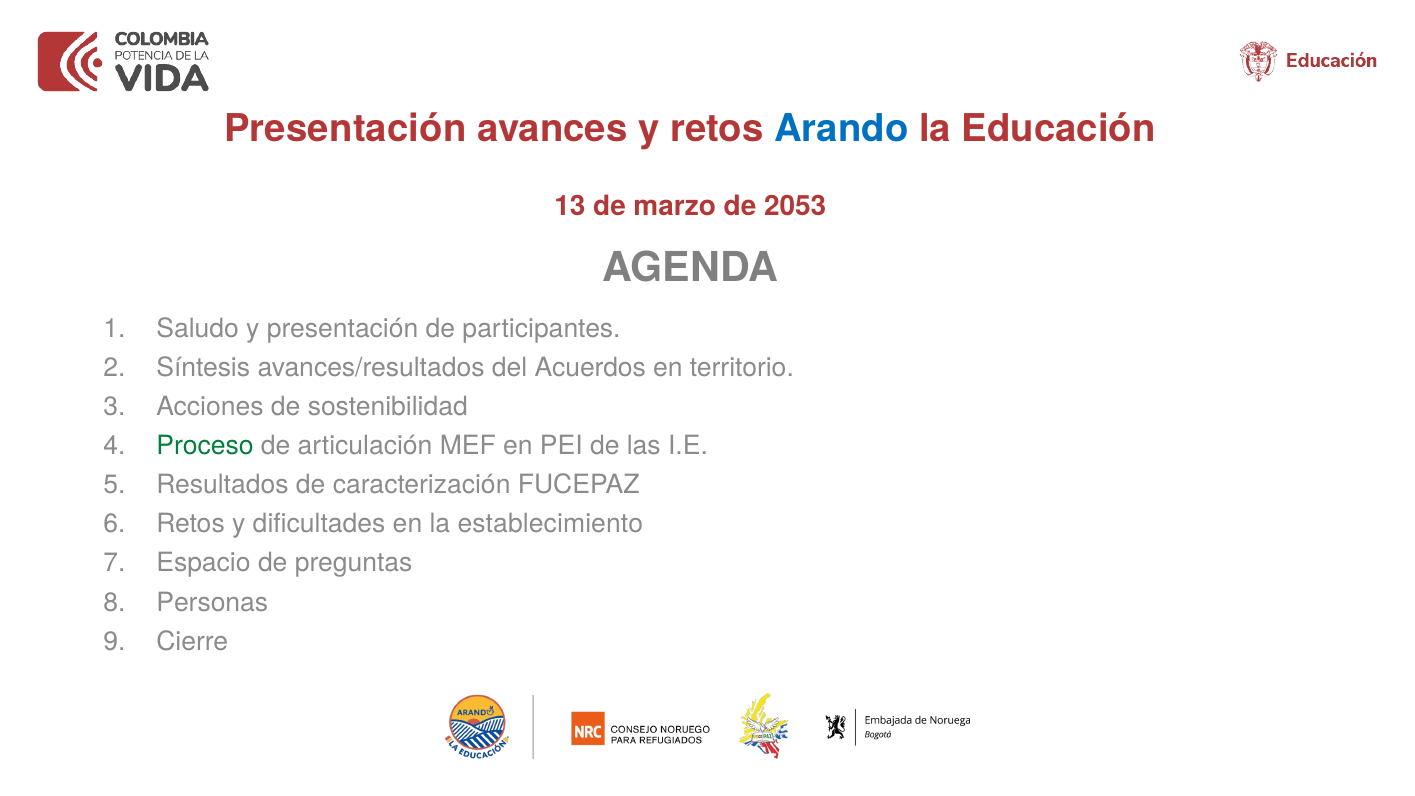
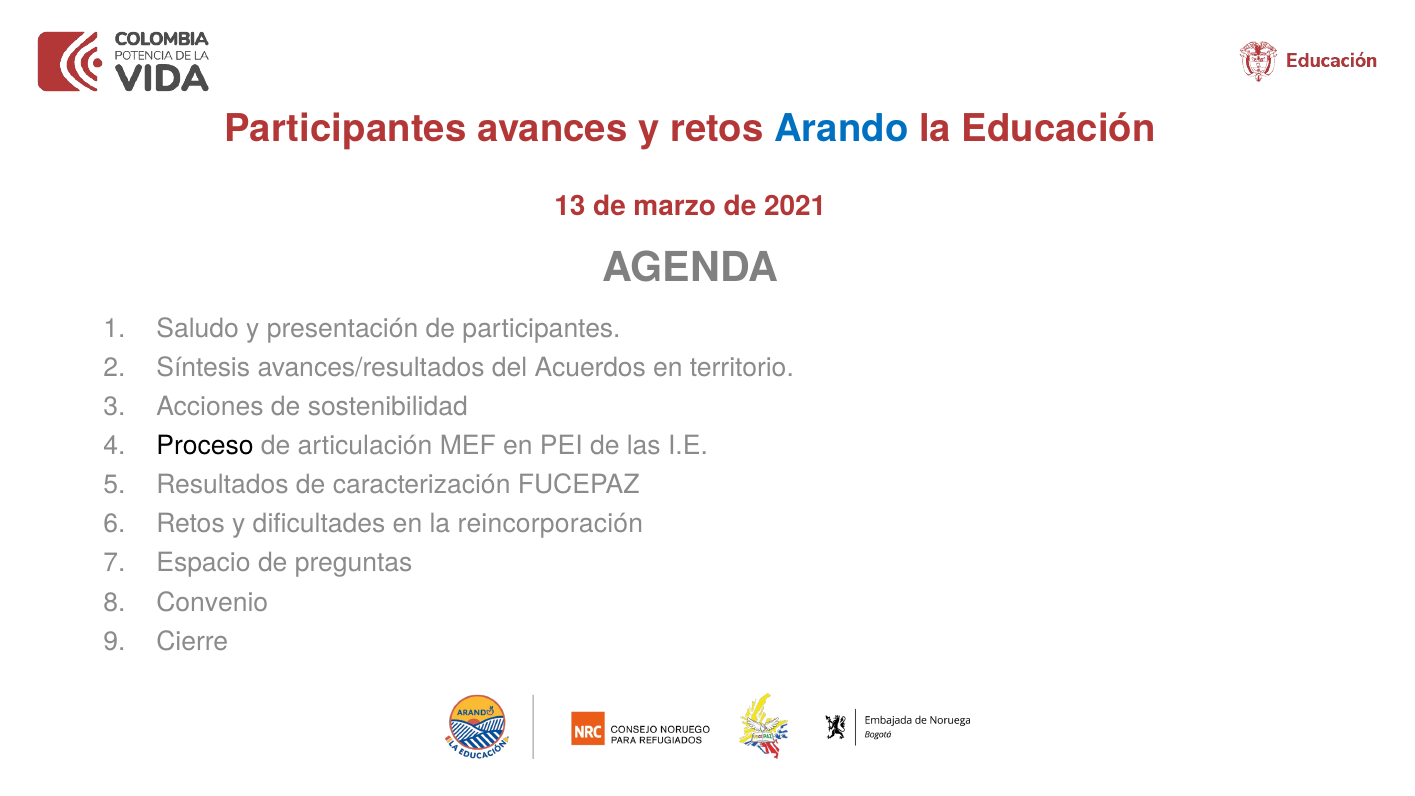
Presentación at (345, 129): Presentación -> Participantes
2053: 2053 -> 2021
Proceso colour: green -> black
establecimiento: establecimiento -> reincorporación
Personas: Personas -> Convenio
